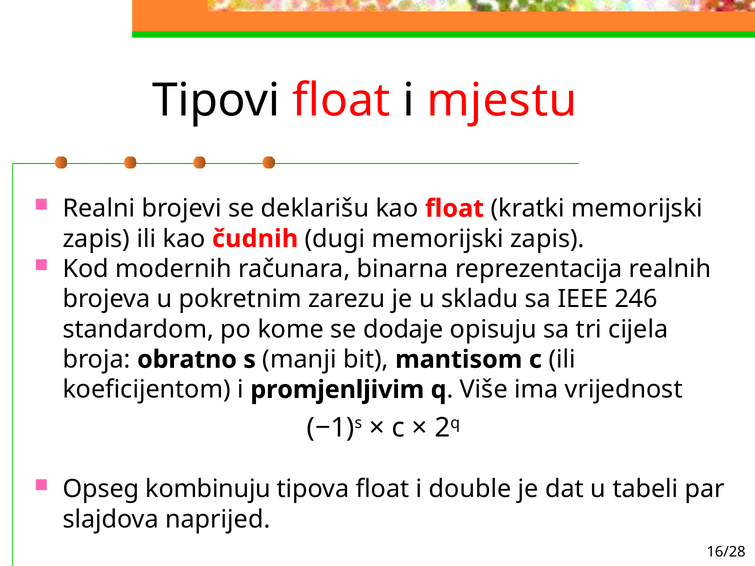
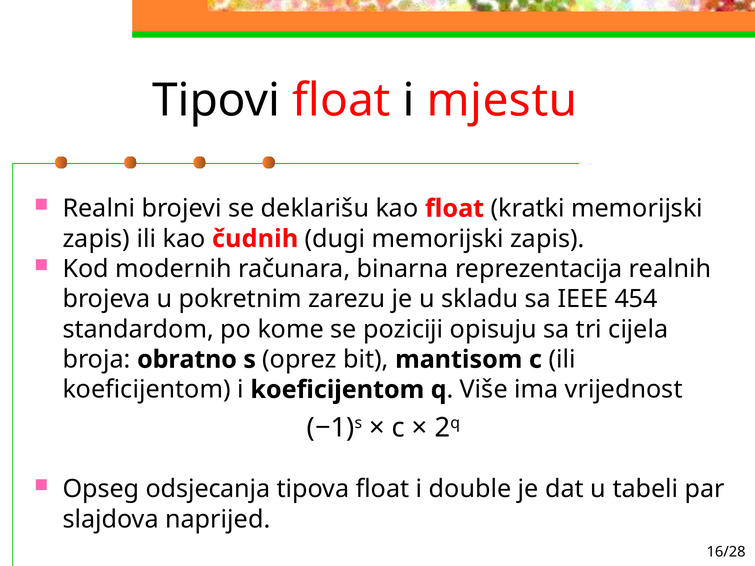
246: 246 -> 454
dodaje: dodaje -> poziciji
manji: manji -> oprez
i promjenljivim: promjenljivim -> koeficijentom
kombinuju: kombinuju -> odsjecanja
